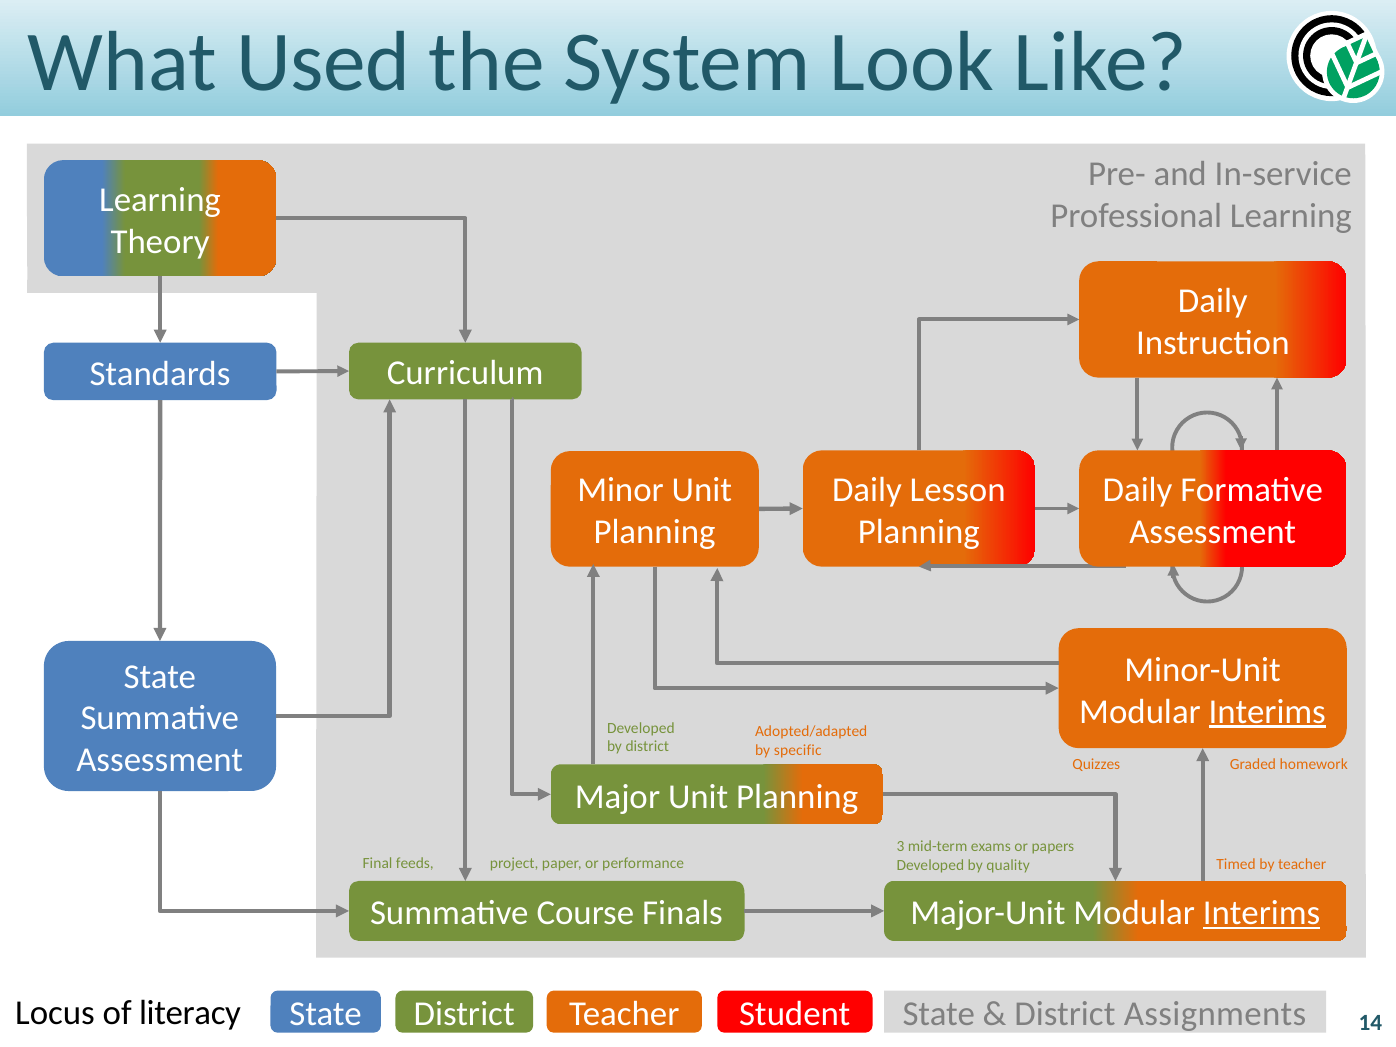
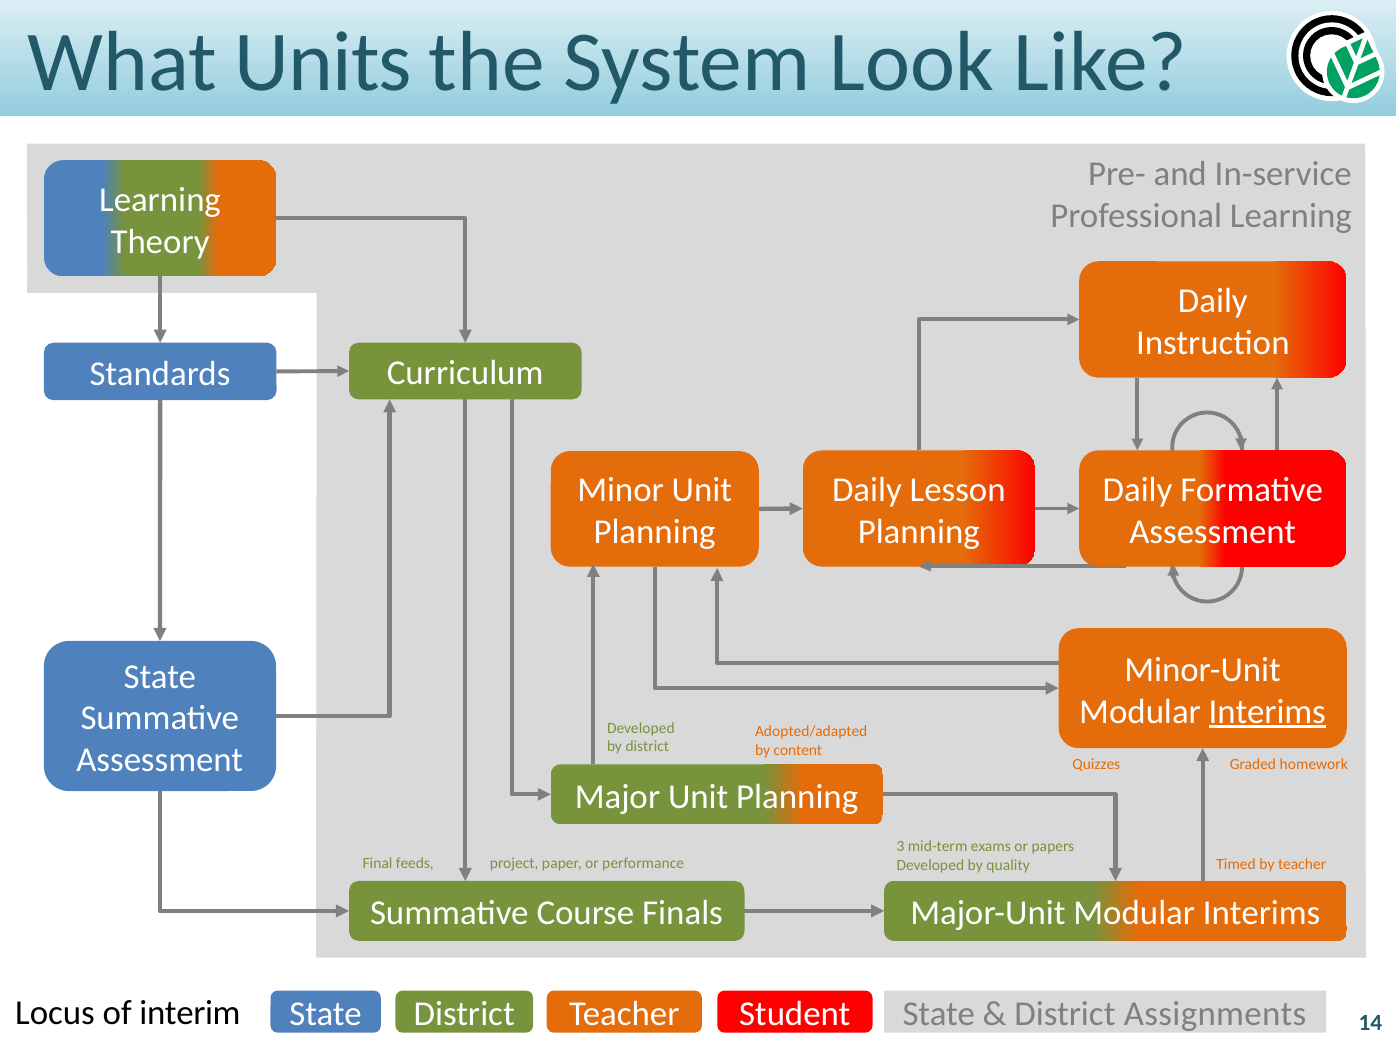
Used: Used -> Units
specific: specific -> content
Interims at (1262, 913) underline: present -> none
literacy: literacy -> interim
